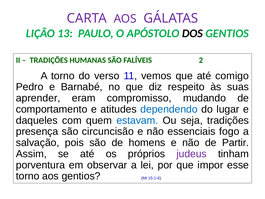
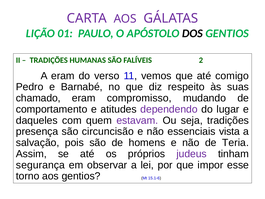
13: 13 -> 01
A torno: torno -> eram
aprender: aprender -> chamado
dependendo colour: blue -> purple
estavam colour: blue -> purple
fogo: fogo -> vista
Partir: Partir -> Teria
porventura: porventura -> segurança
